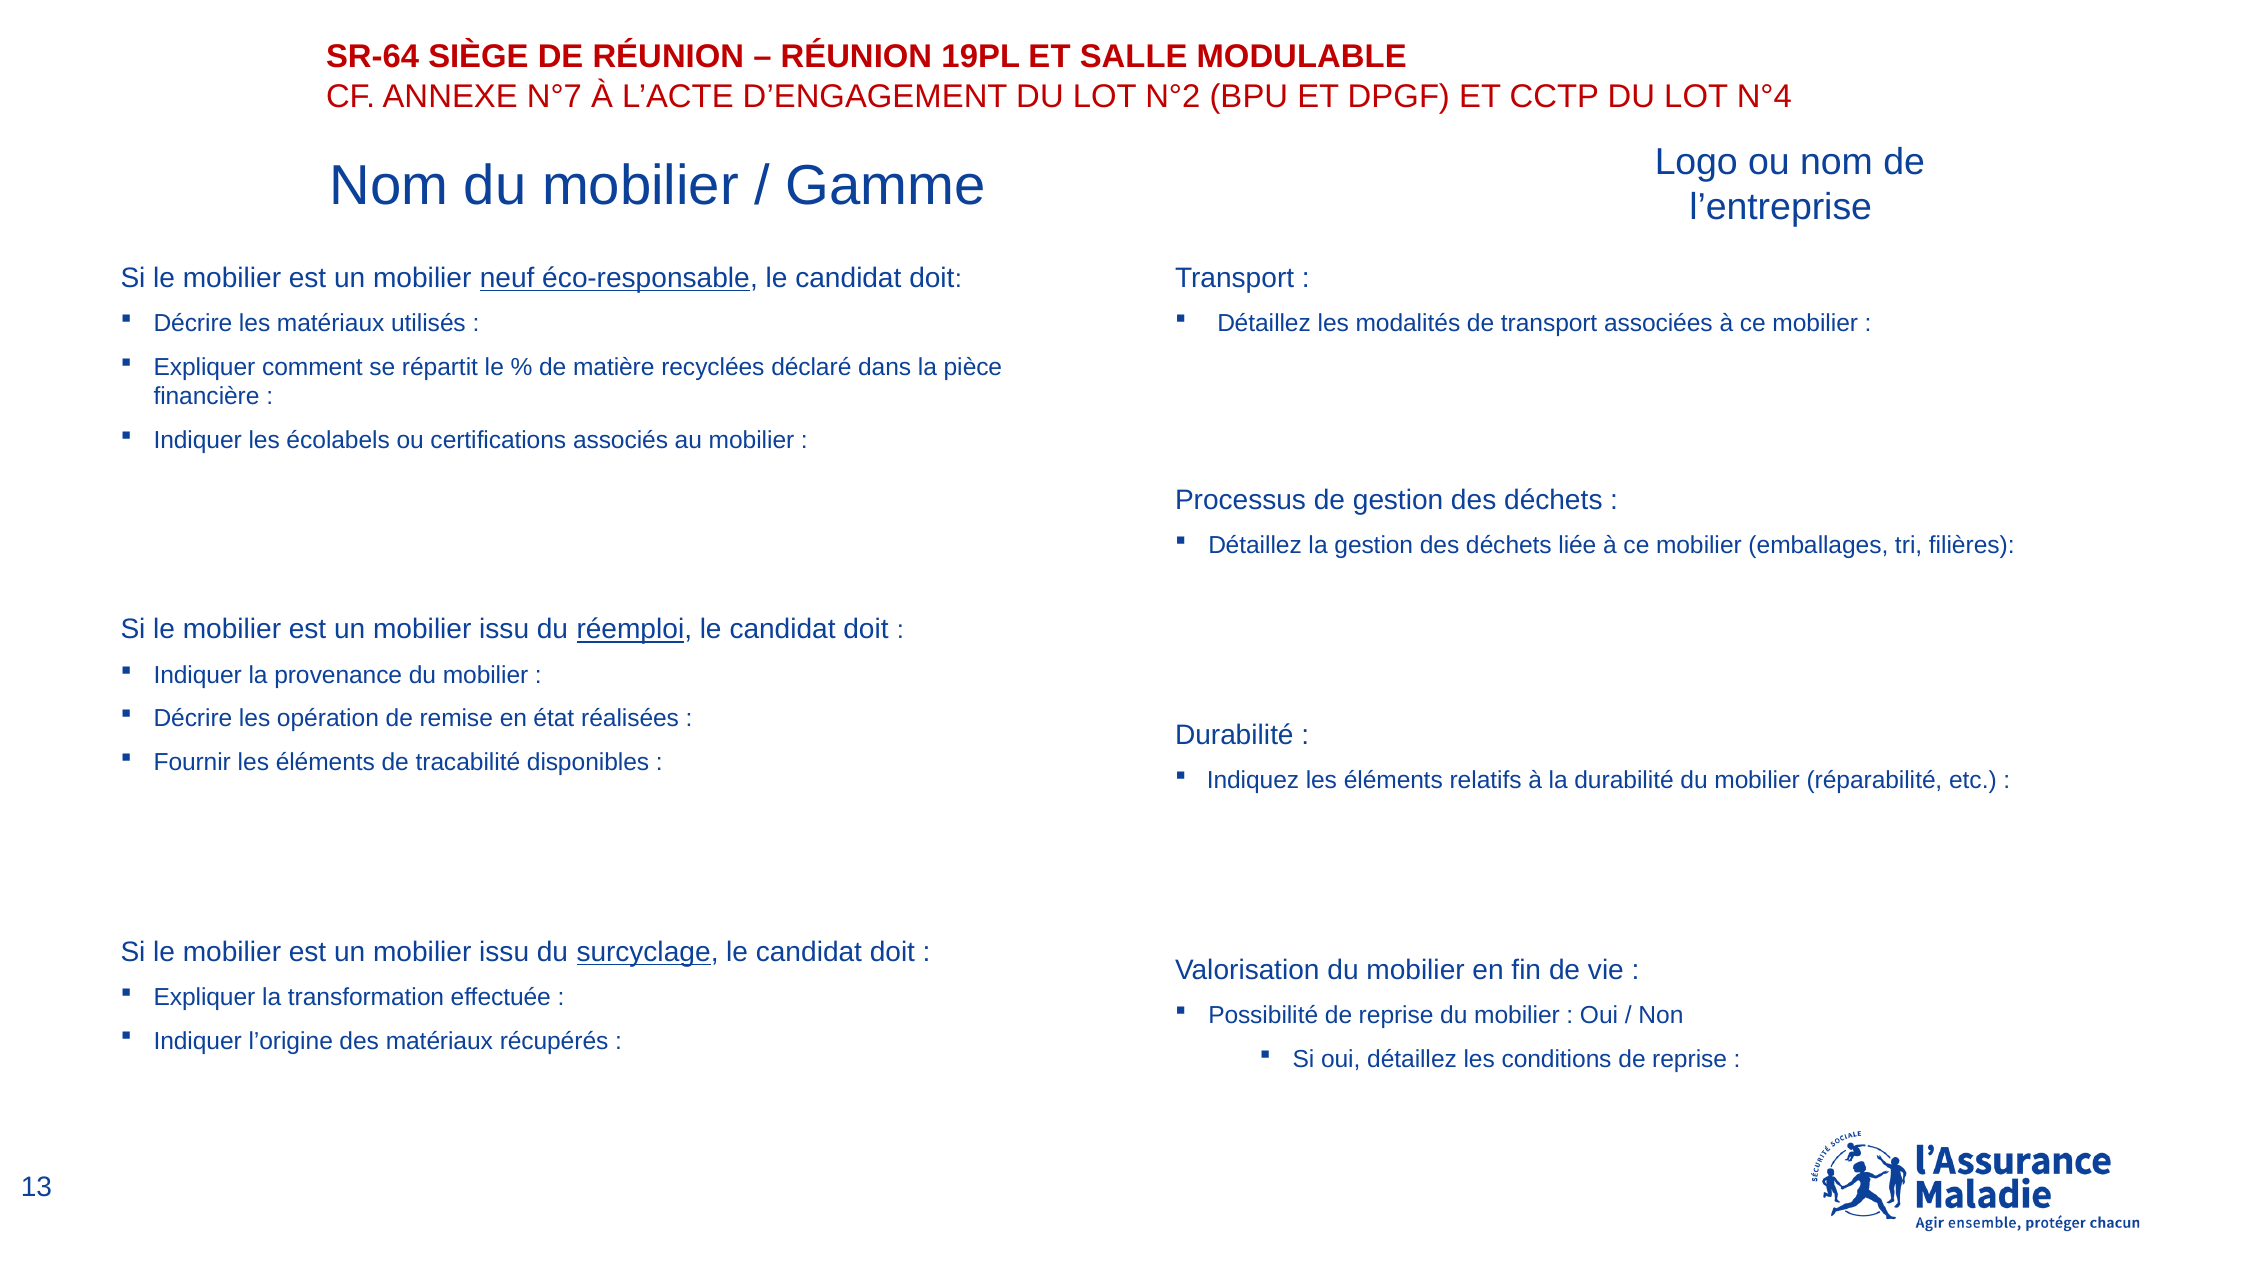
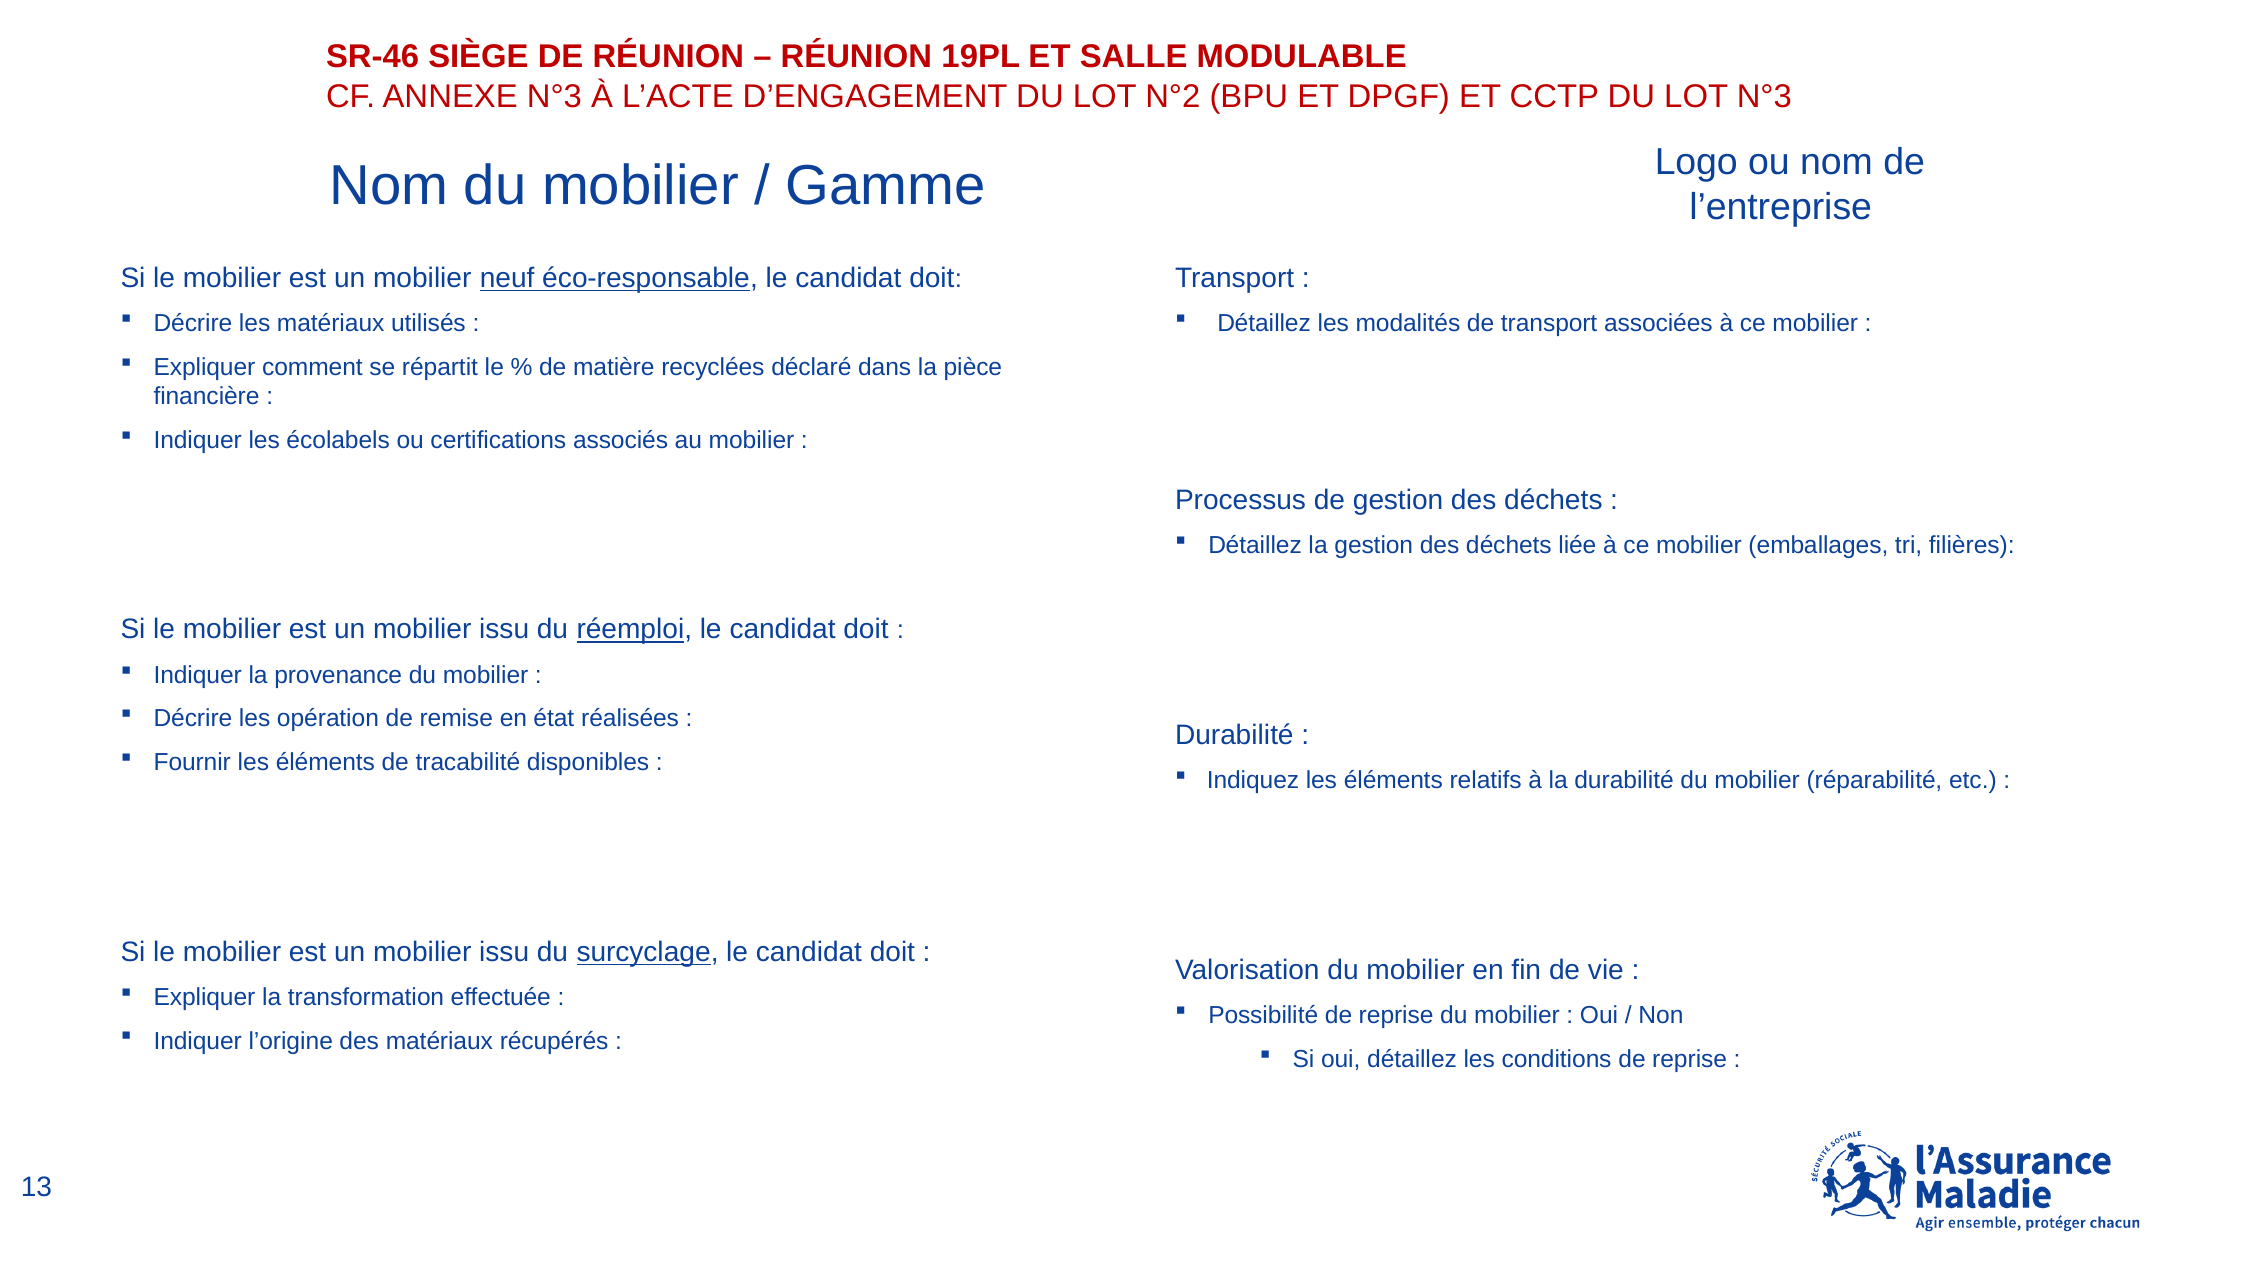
SR-64: SR-64 -> SR-46
ANNEXE N°7: N°7 -> N°3
LOT N°4: N°4 -> N°3
